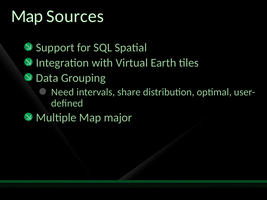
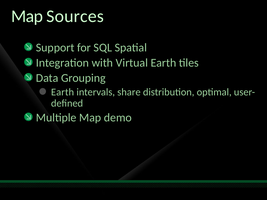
Need at (63, 92): Need -> Earth
major: major -> demo
